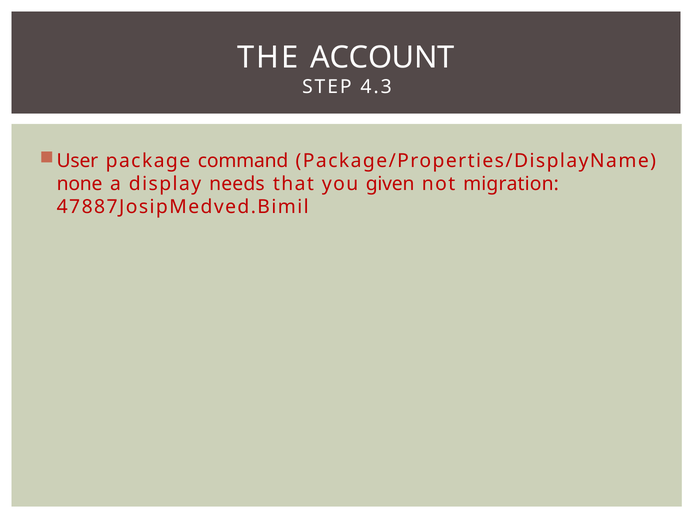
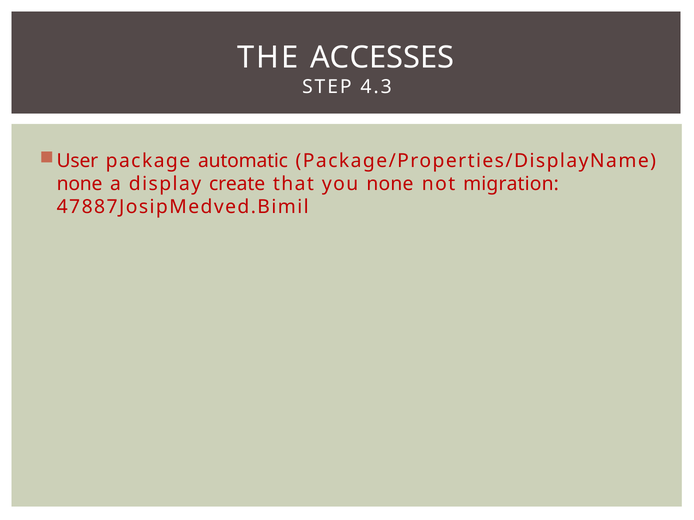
ACCOUNT: ACCOUNT -> ACCESSES
command: command -> automatic
needs: needs -> create
you given: given -> none
